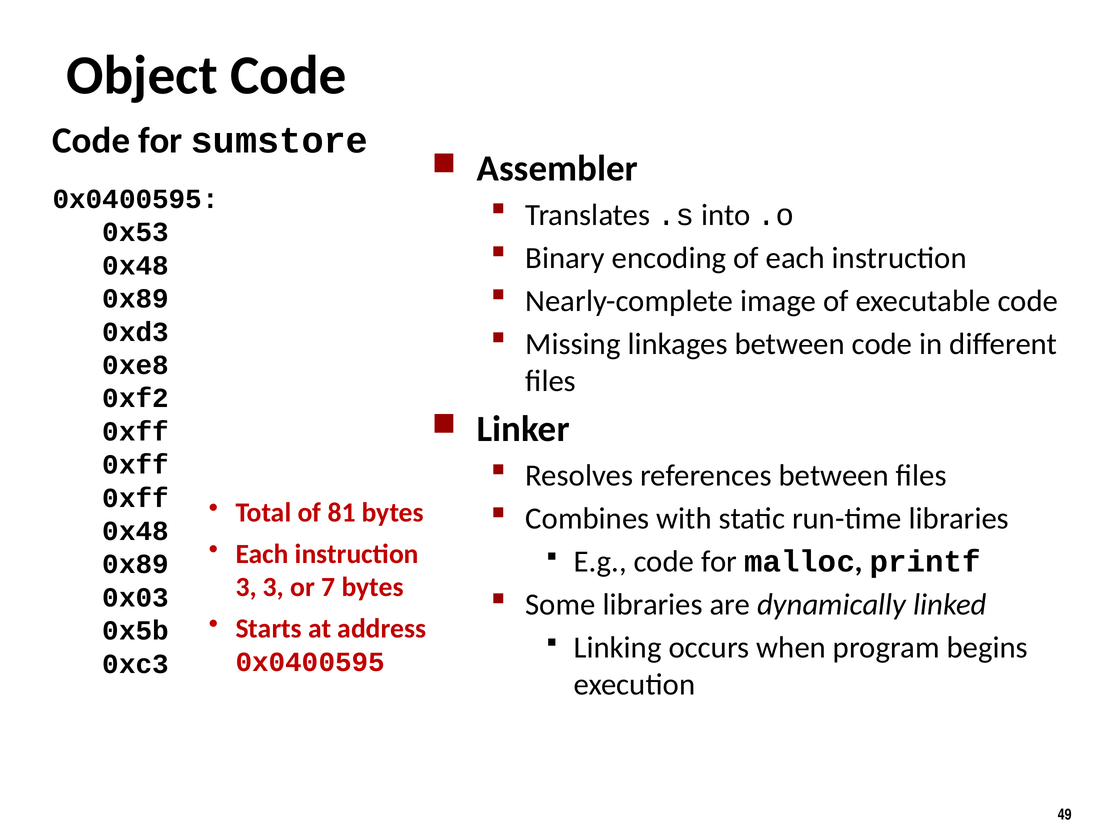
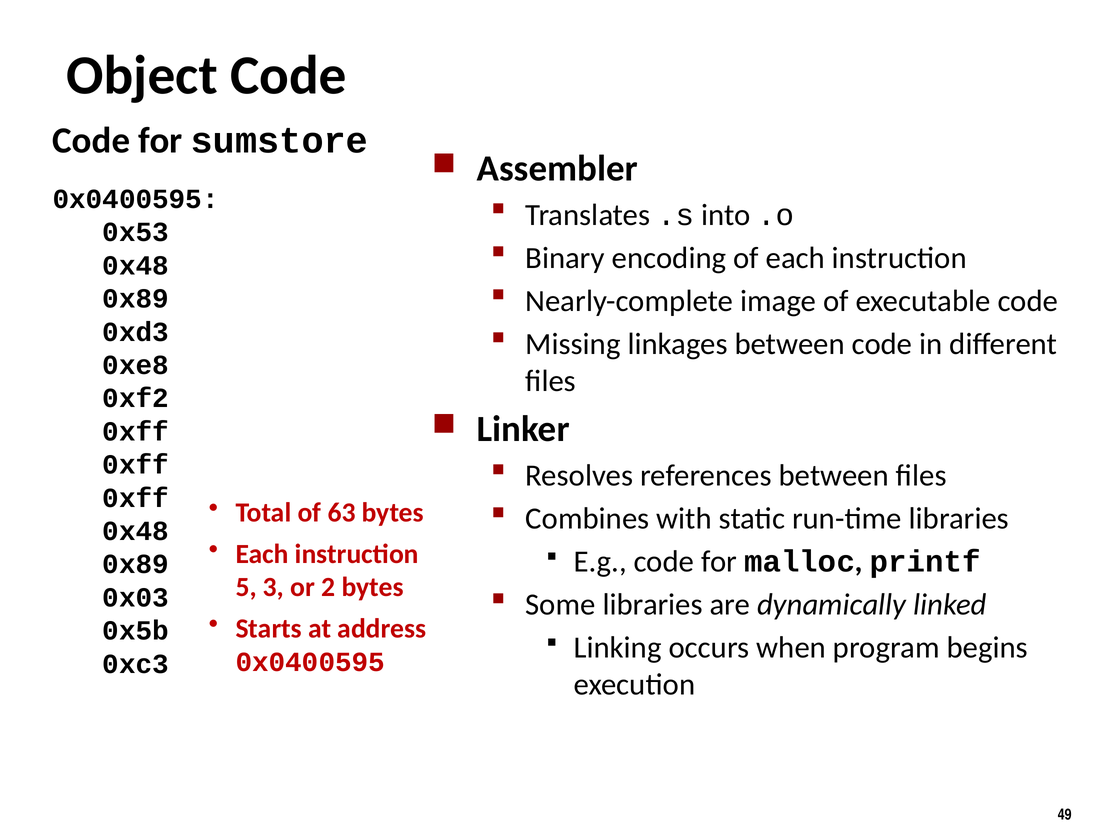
81: 81 -> 63
3 at (246, 588): 3 -> 5
7: 7 -> 2
